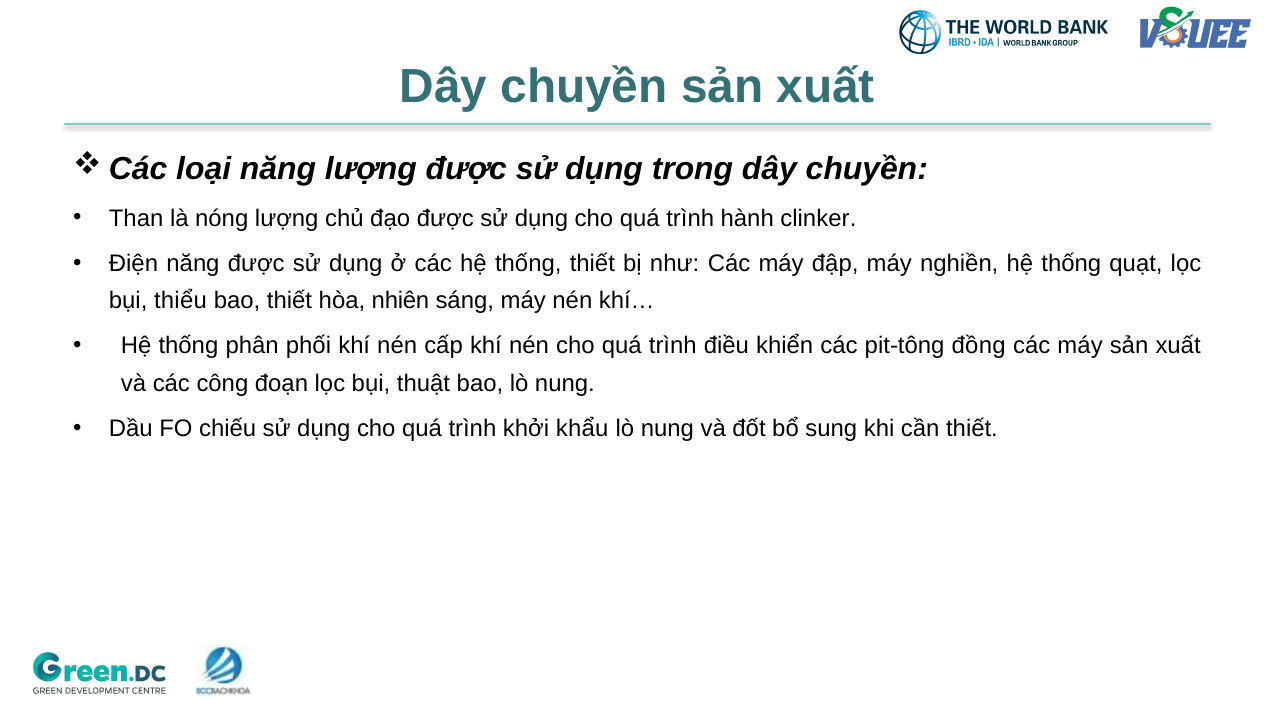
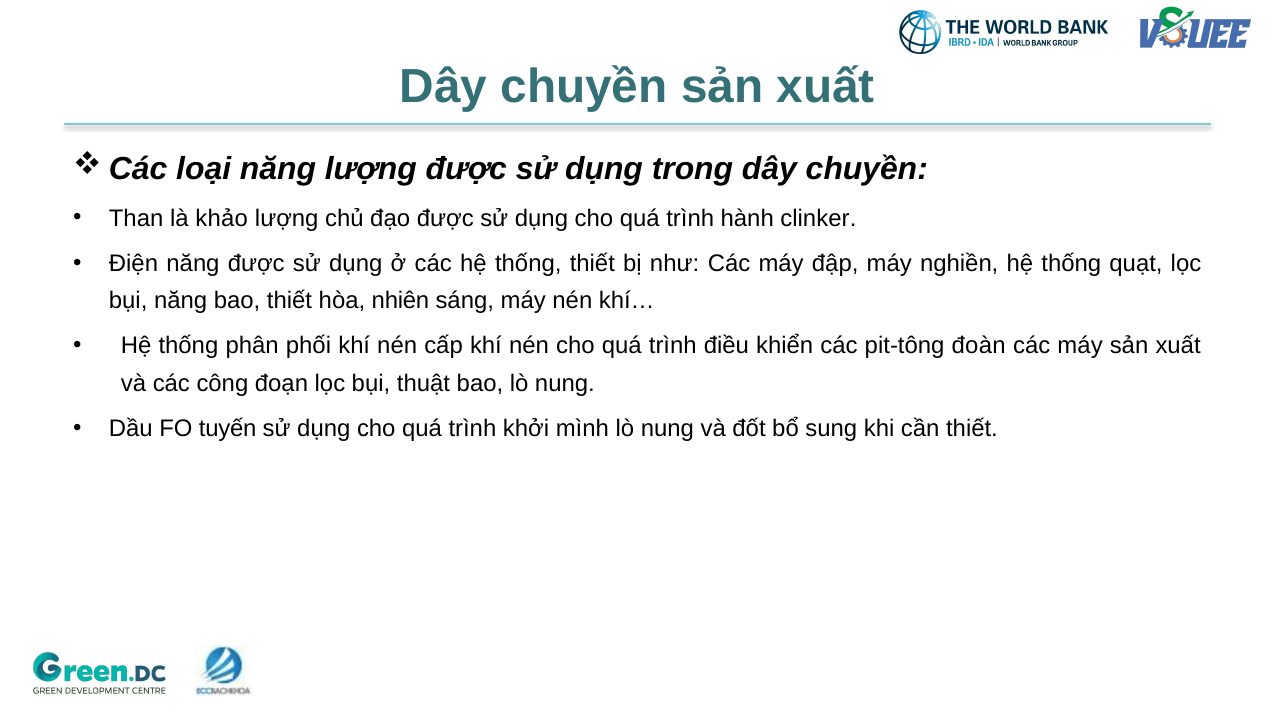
nóng: nóng -> khảo
bụi thiểu: thiểu -> năng
đồng: đồng -> đoàn
chiếu: chiếu -> tuyến
khẩu: khẩu -> mình
